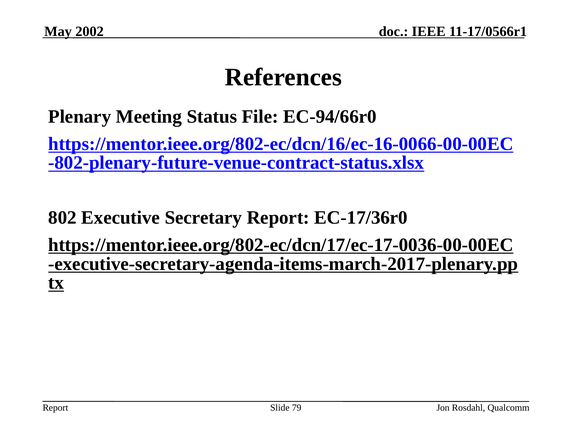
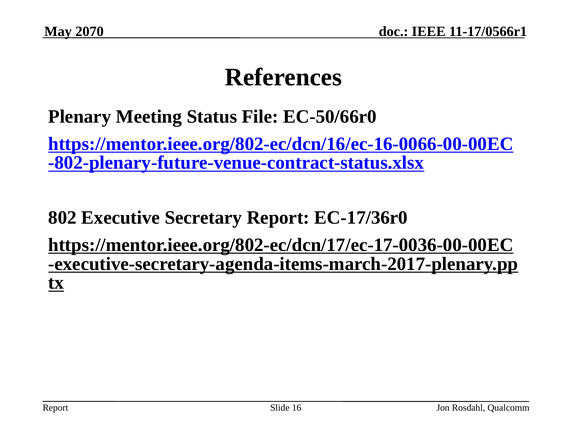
2002: 2002 -> 2070
EC-94/66r0: EC-94/66r0 -> EC-50/66r0
79: 79 -> 16
